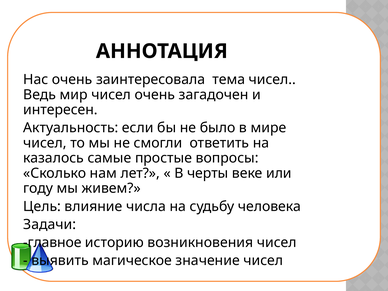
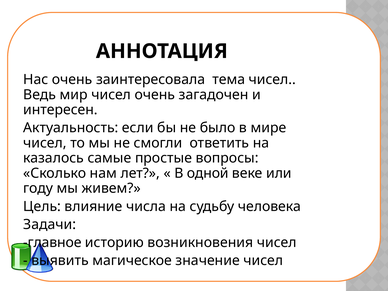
черты: черты -> одной
